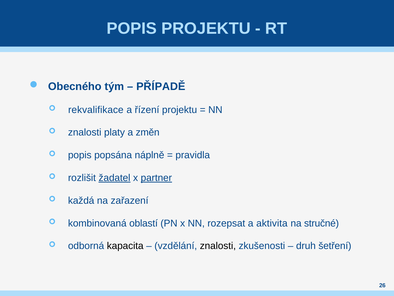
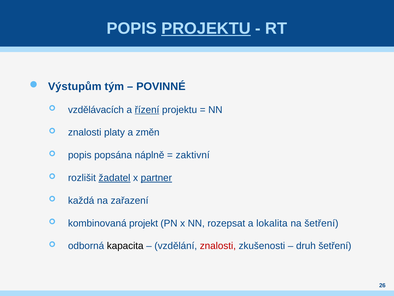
PROJEKTU at (206, 28) underline: none -> present
Obecného: Obecného -> Výstupům
PŘÍPADĚ: PŘÍPADĚ -> POVINNÉ
rekvalifikace: rekvalifikace -> vzdělávacích
řízení underline: none -> present
pravidla: pravidla -> zaktivní
oblastí: oblastí -> projekt
aktivita: aktivita -> lokalita
na stručné: stručné -> šetření
znalosti at (218, 246) colour: black -> red
